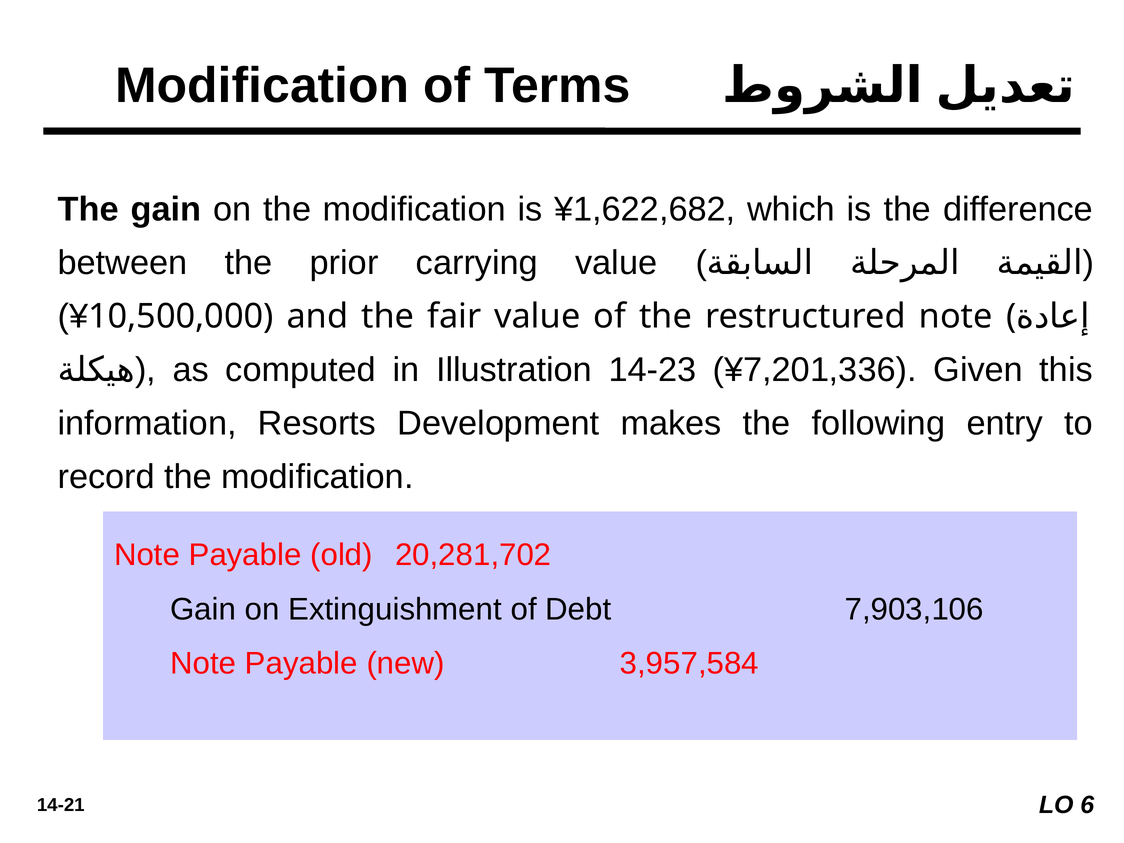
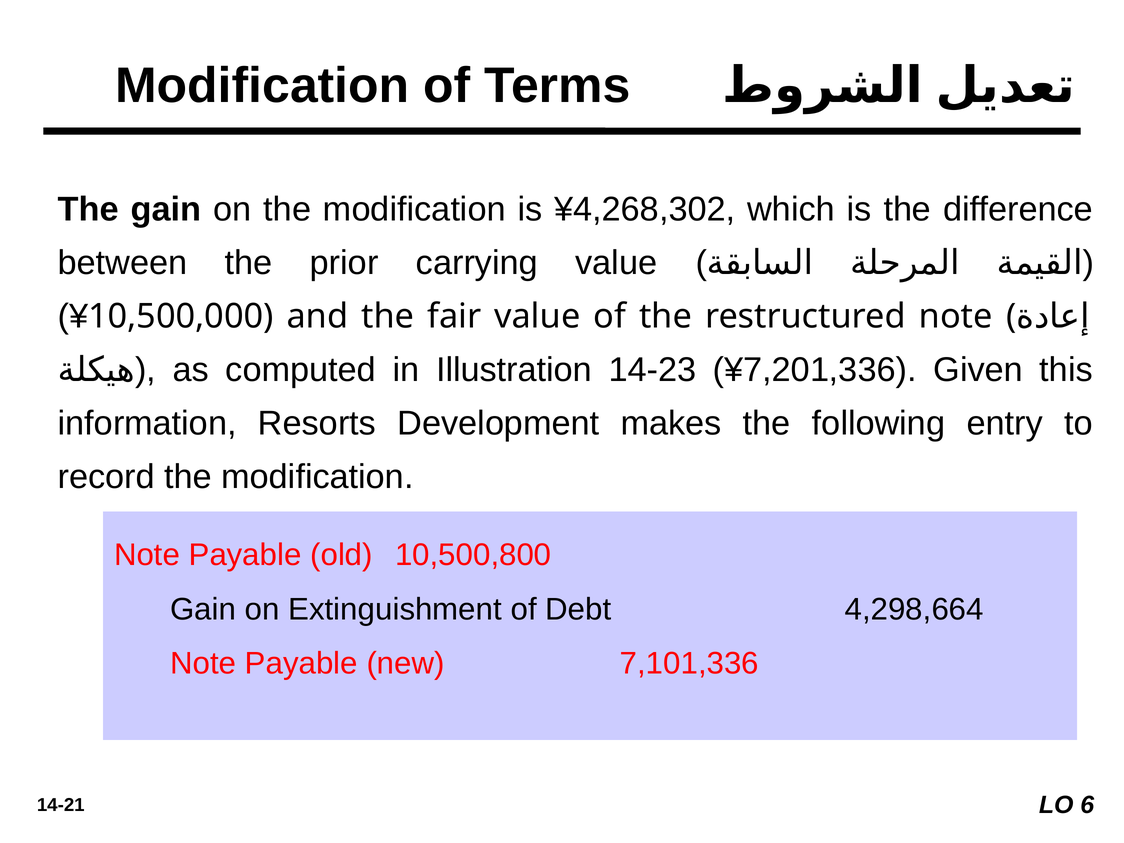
¥1,622,682: ¥1,622,682 -> ¥4,268,302
20,281,702: 20,281,702 -> 10,500,800
7,903,106: 7,903,106 -> 4,298,664
3,957,584: 3,957,584 -> 7,101,336
